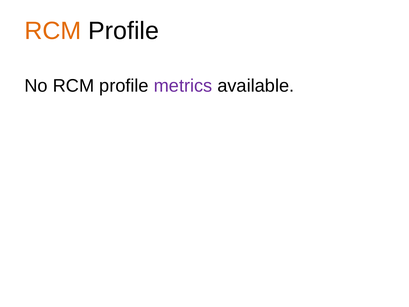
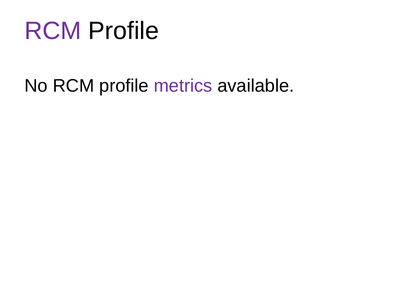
RCM at (53, 31) colour: orange -> purple
